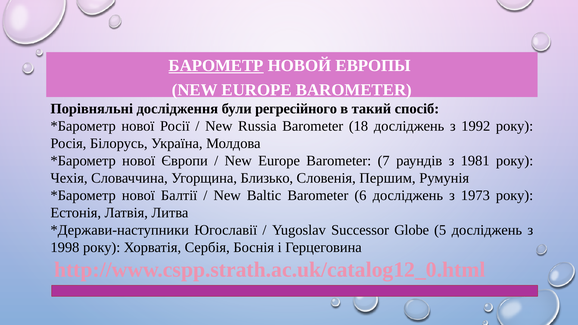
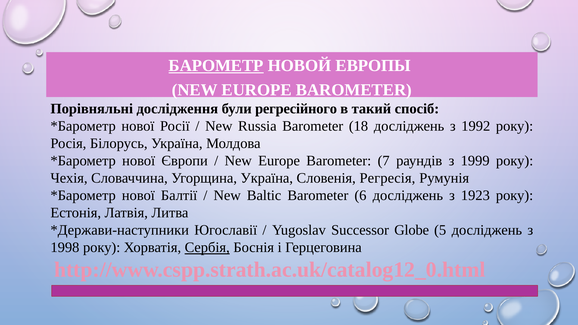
1981: 1981 -> 1999
Угорщина Близько: Близько -> Україна
Першим: Першим -> Регресія
1973: 1973 -> 1923
Сербія underline: none -> present
